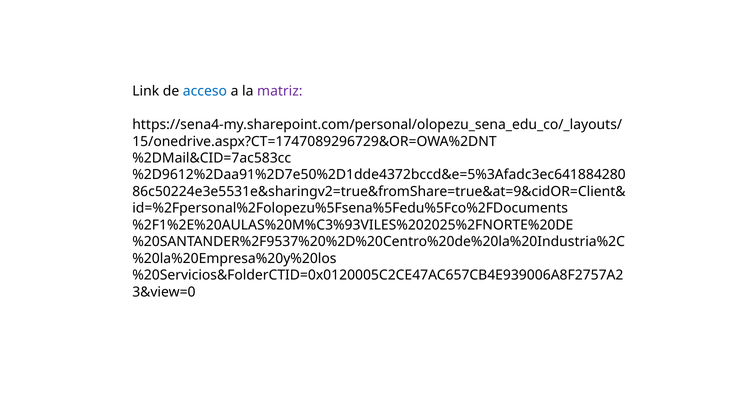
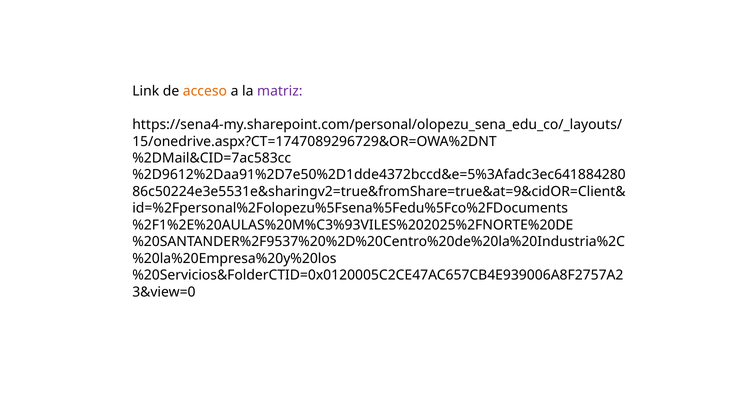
acceso colour: blue -> orange
